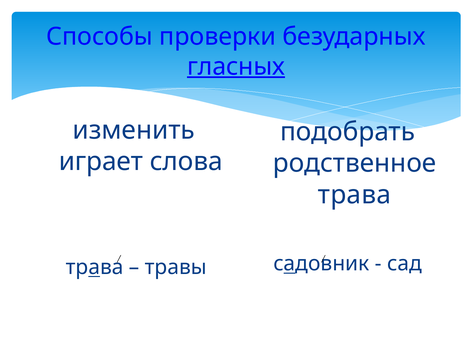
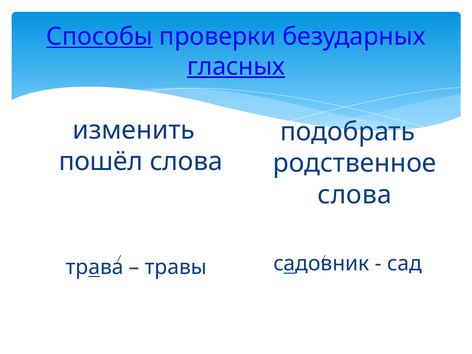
Способы underline: none -> present
играет: играет -> пошёл
трава at (355, 195): трава -> слова
